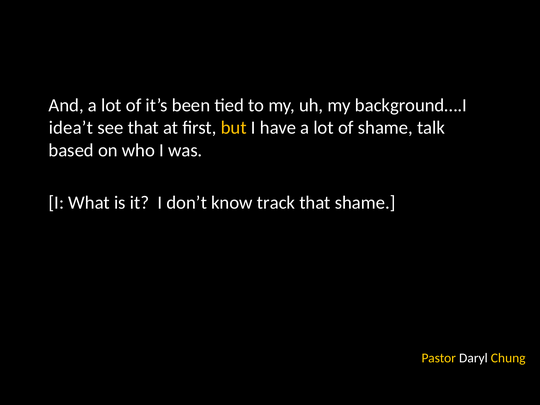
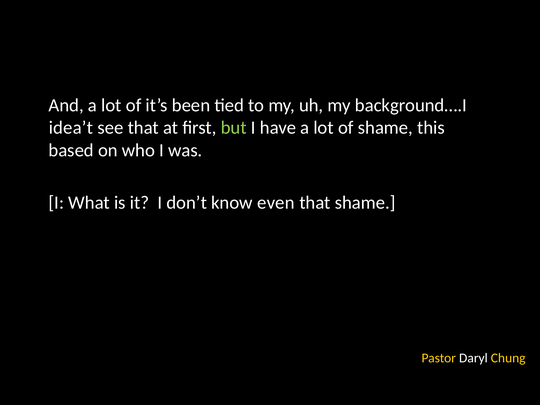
but colour: yellow -> light green
talk: talk -> this
track: track -> even
